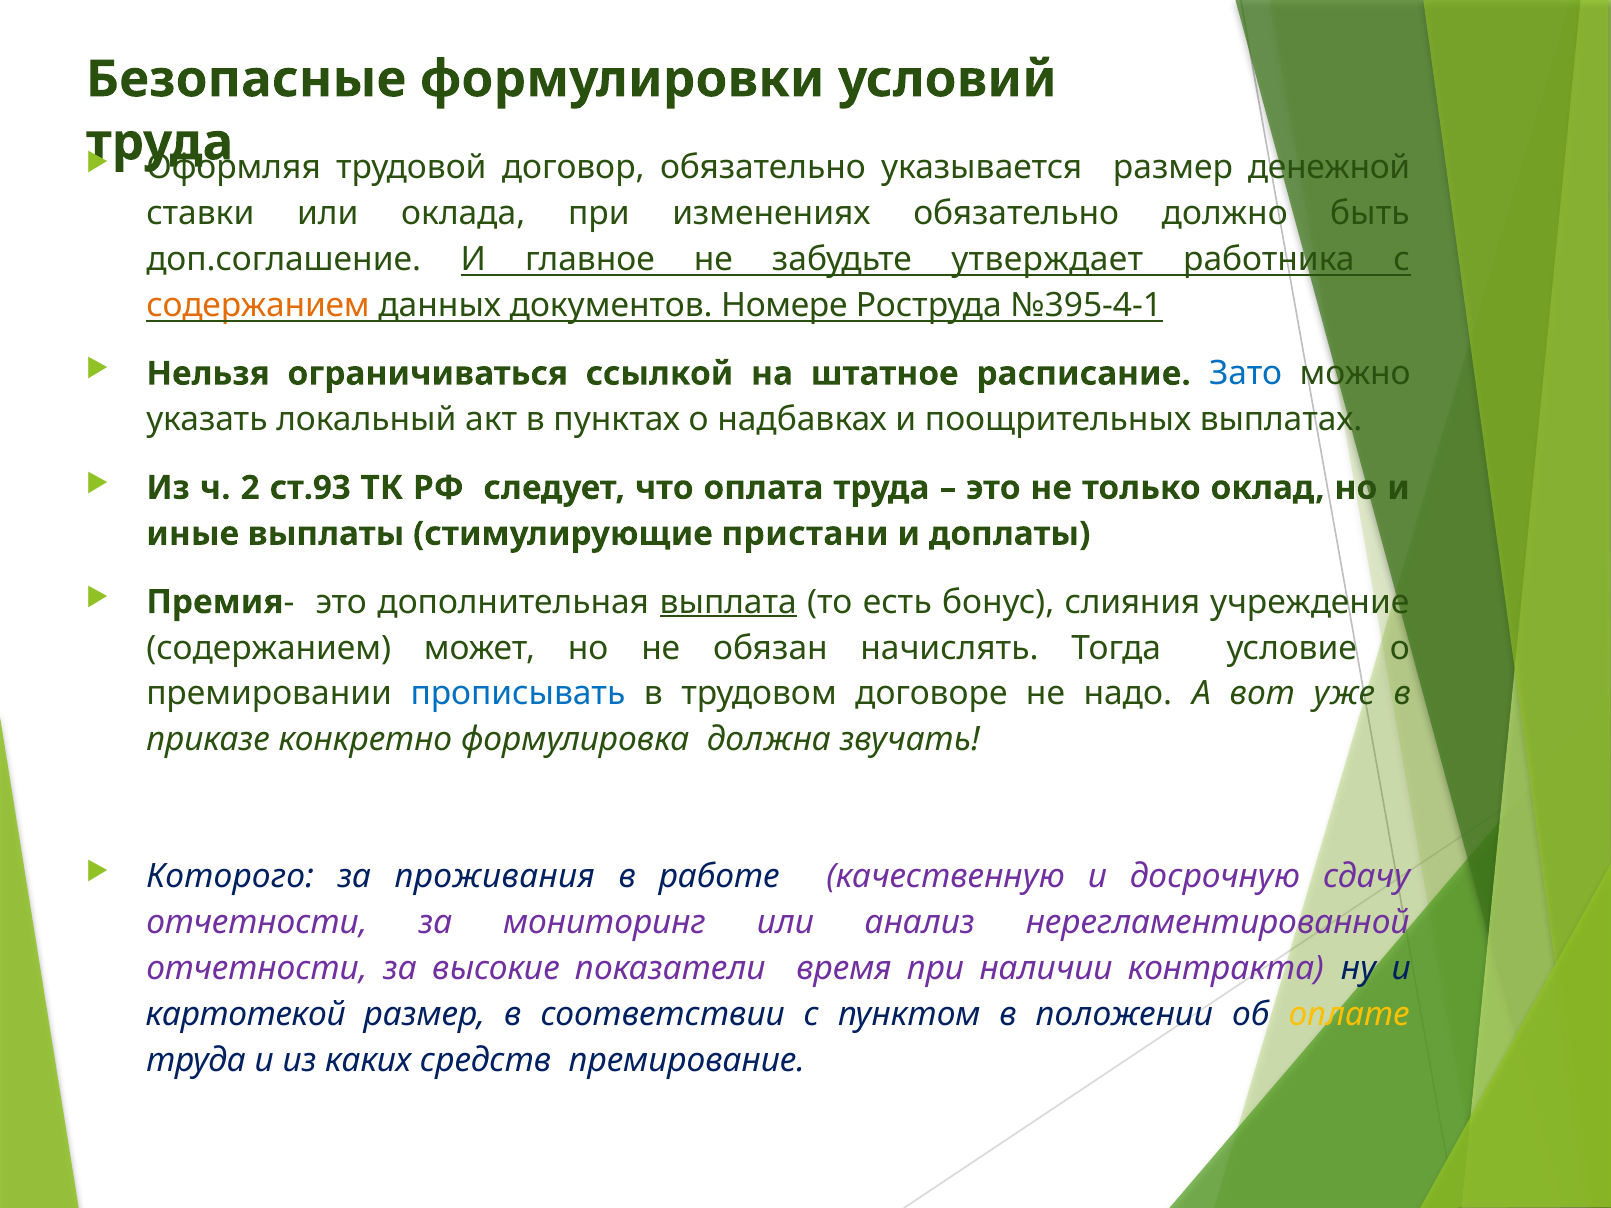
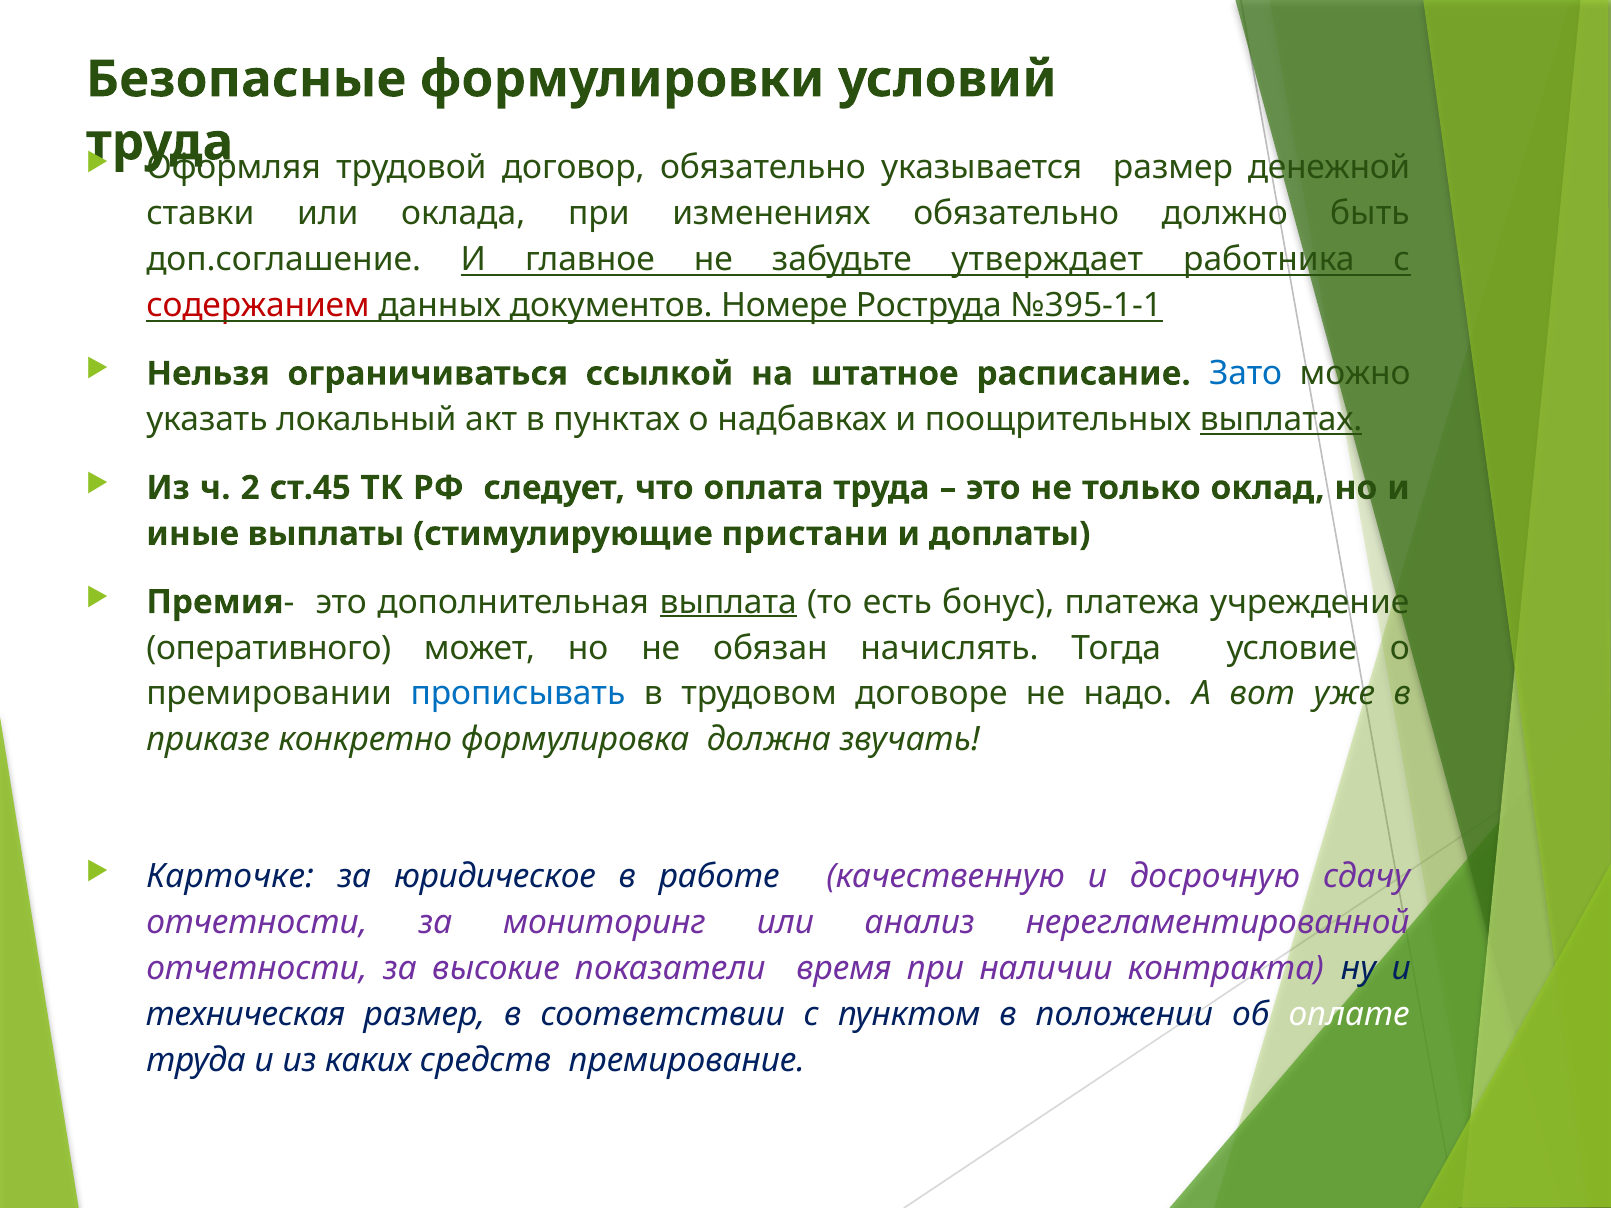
содержанием at (258, 305) colour: orange -> red
№395-4-1: №395-4-1 -> №395-1-1
выплатах underline: none -> present
ст.93: ст.93 -> ст.45
слияния: слияния -> платежа
содержанием at (269, 648): содержанием -> оперативного
Которого: Которого -> Карточке
проживания: проживания -> юридическое
картотекой: картотекой -> техническая
оплате colour: yellow -> white
